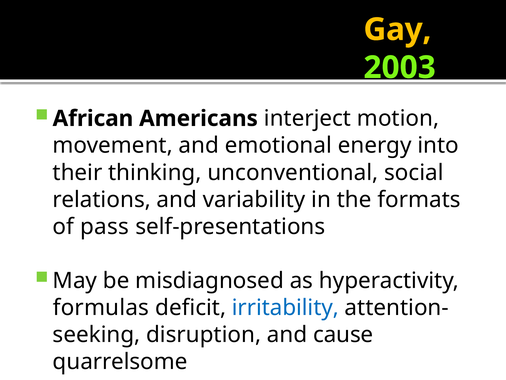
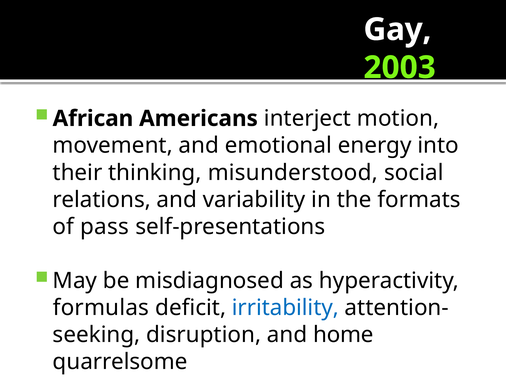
Gay colour: yellow -> white
unconventional: unconventional -> misunderstood
cause: cause -> home
